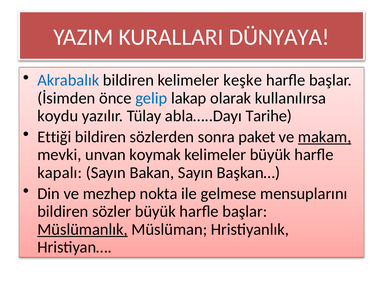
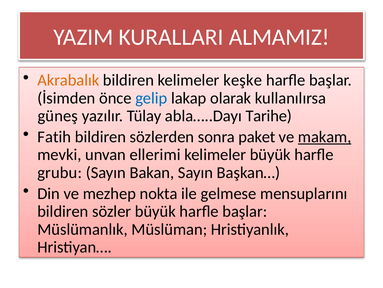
DÜNYAYA: DÜNYAYA -> ALMAMIZ
Akrabalık colour: blue -> orange
koydu: koydu -> güneş
Ettiği: Ettiği -> Fatih
koymak: koymak -> ellerimi
kapalı: kapalı -> grubu
Müslümanlık underline: present -> none
